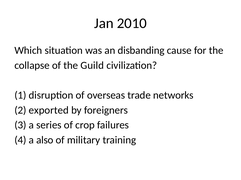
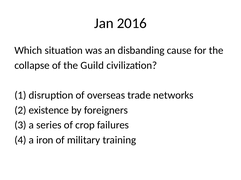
2010: 2010 -> 2016
exported: exported -> existence
also: also -> iron
